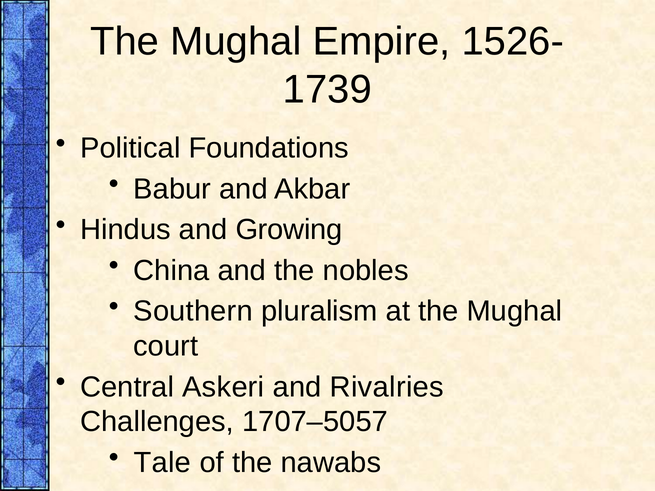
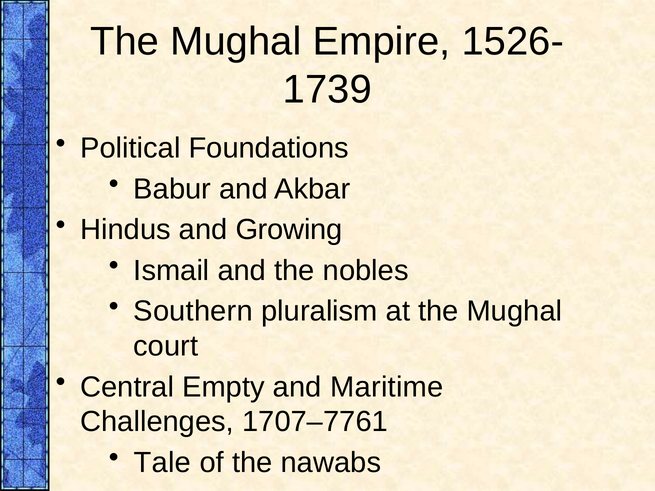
China: China -> Ismail
Askeri: Askeri -> Empty
Rivalries: Rivalries -> Maritime
1707–5057: 1707–5057 -> 1707–7761
